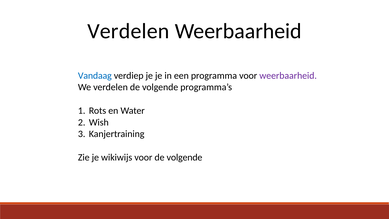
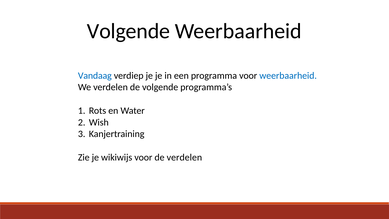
Verdelen at (128, 31): Verdelen -> Volgende
weerbaarheid at (288, 76) colour: purple -> blue
voor de volgende: volgende -> verdelen
